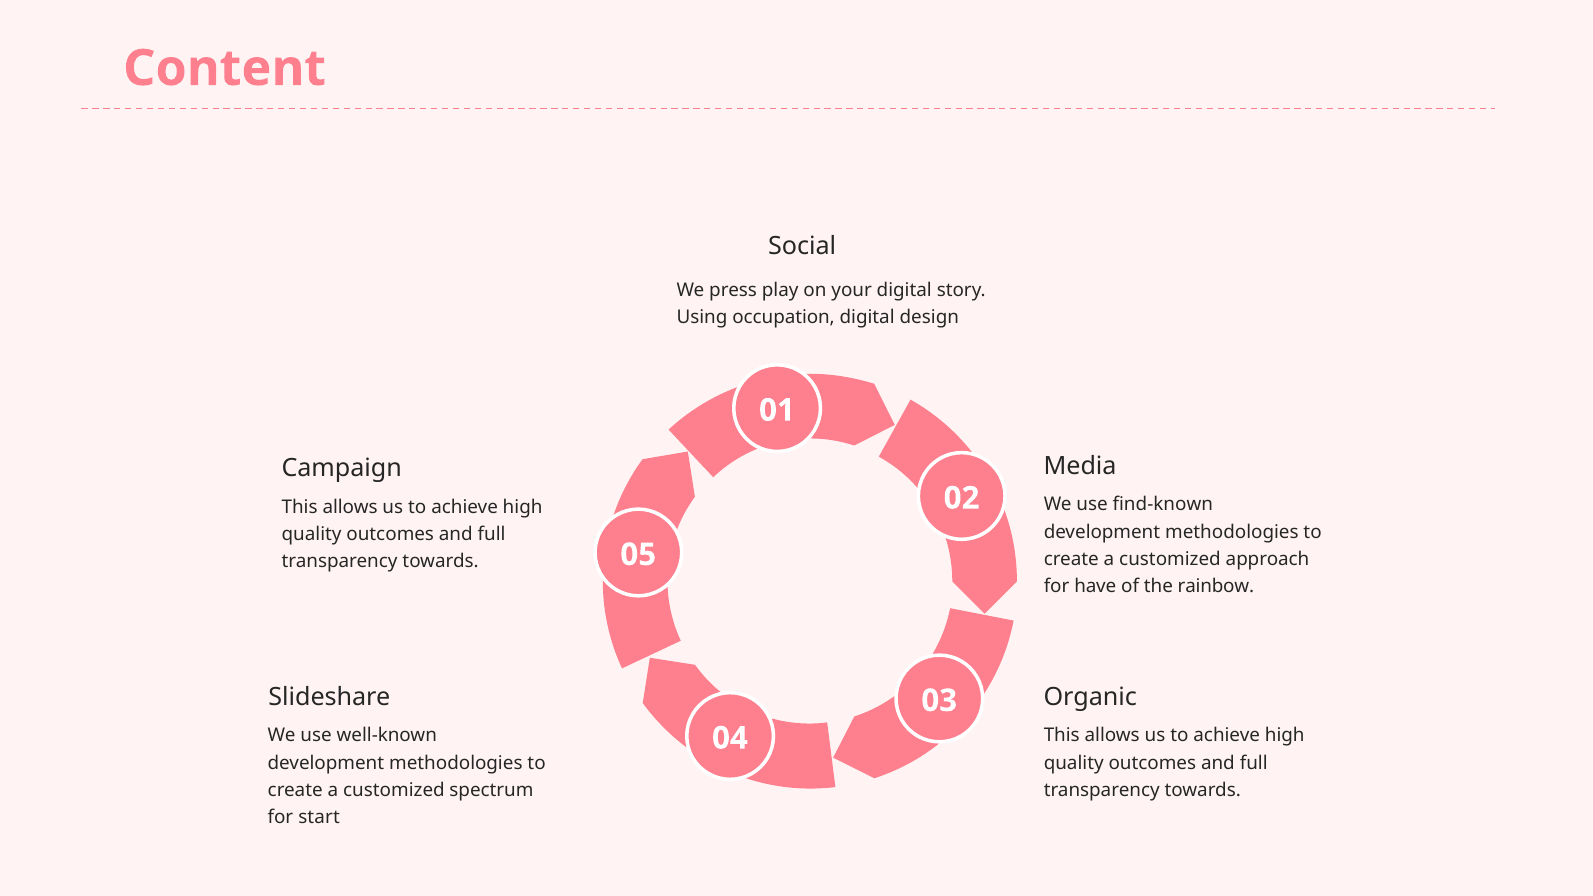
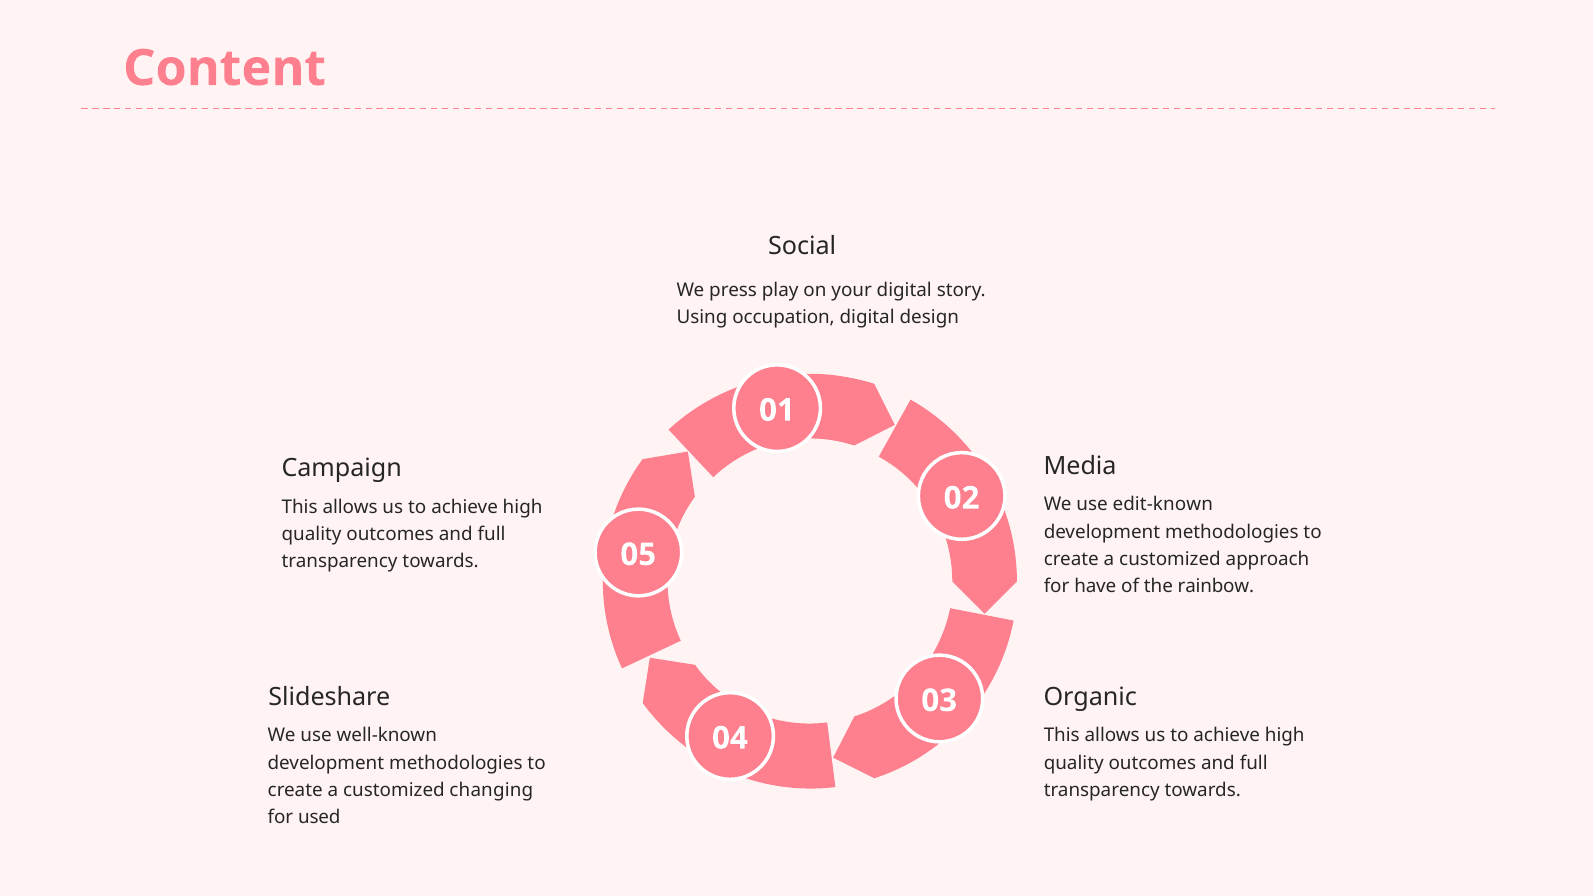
find-known: find-known -> edit-known
spectrum: spectrum -> changing
start: start -> used
